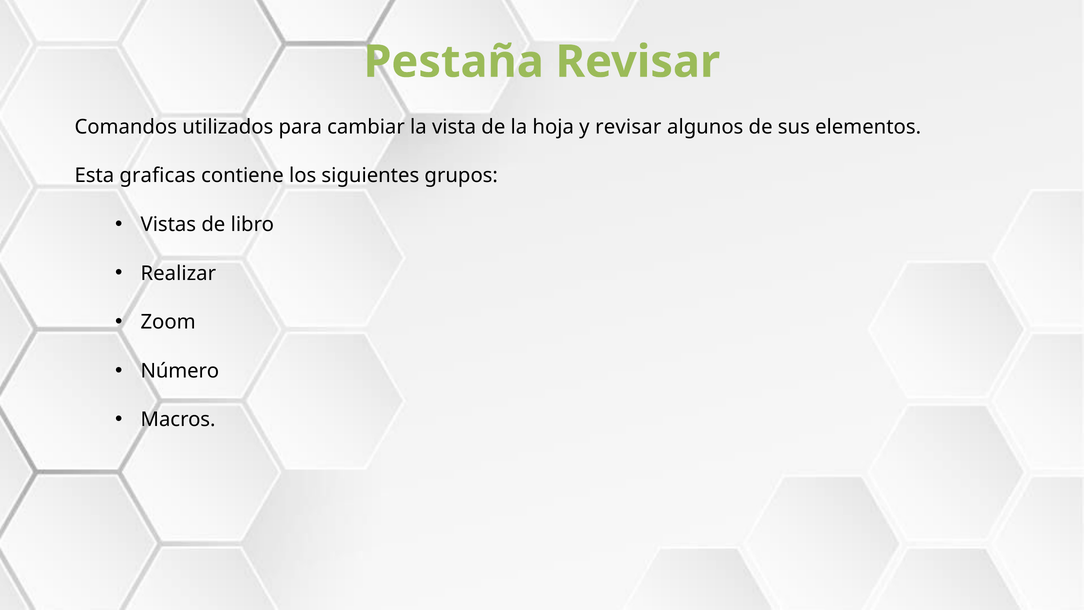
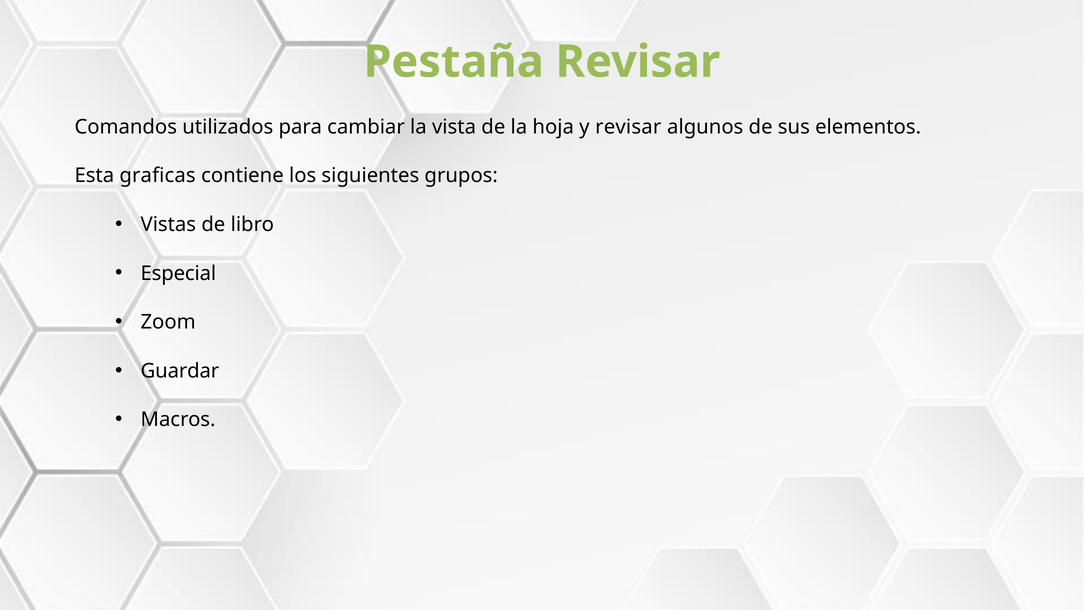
Realizar: Realizar -> Especial
Número: Número -> Guardar
